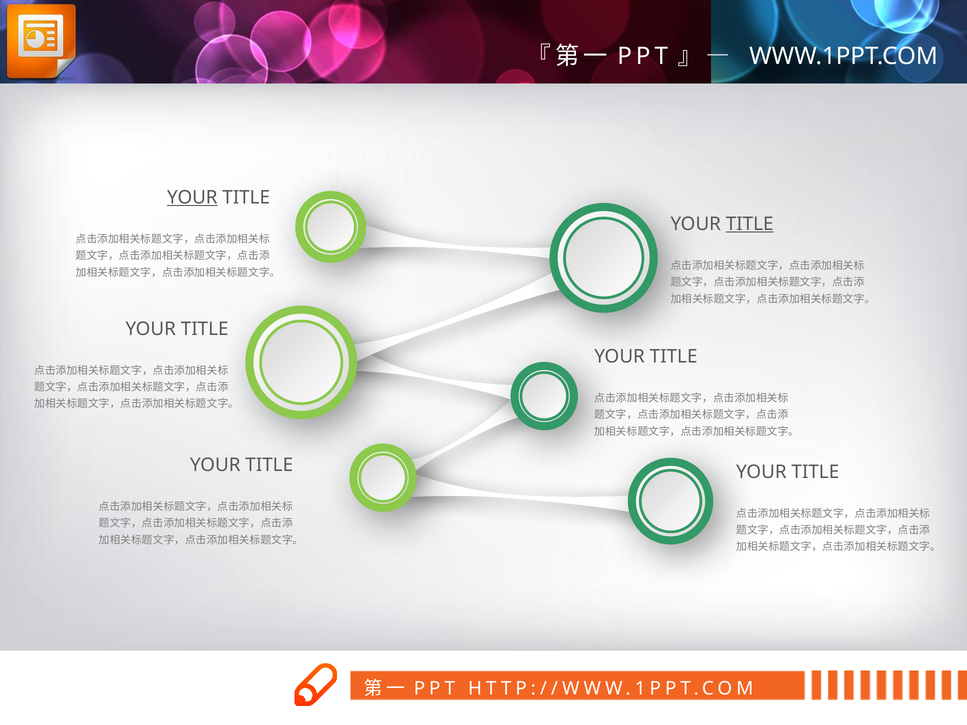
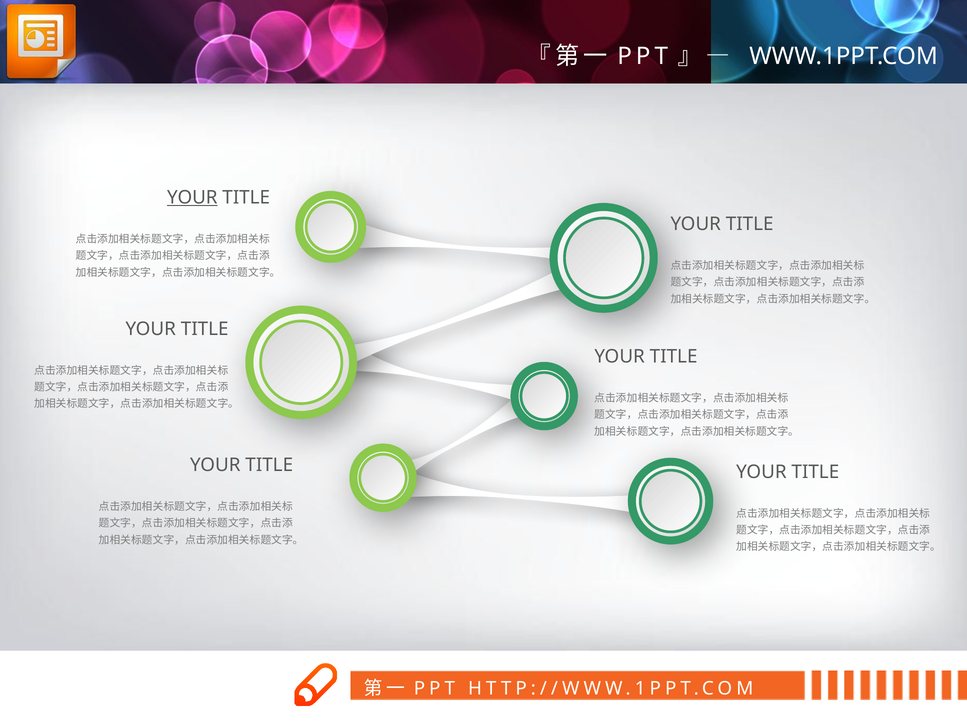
TITLE at (750, 224) underline: present -> none
